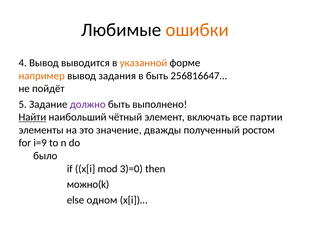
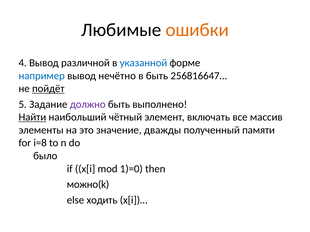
выводится: выводится -> различной
указанной colour: orange -> blue
например colour: orange -> blue
задания: задания -> нечётно
пойдёт underline: none -> present
партии: партии -> массив
ростом: ростом -> памяти
i=9: i=9 -> i=8
3)=0: 3)=0 -> 1)=0
одном: одном -> ходить
